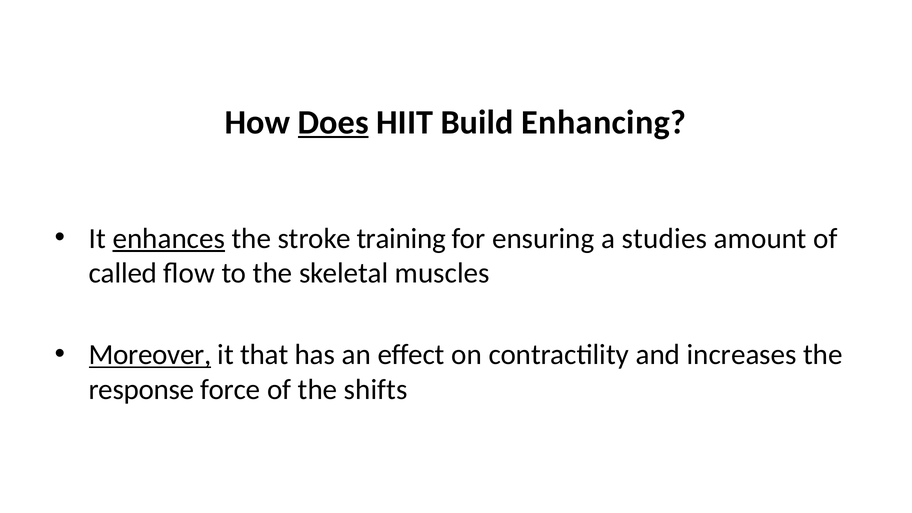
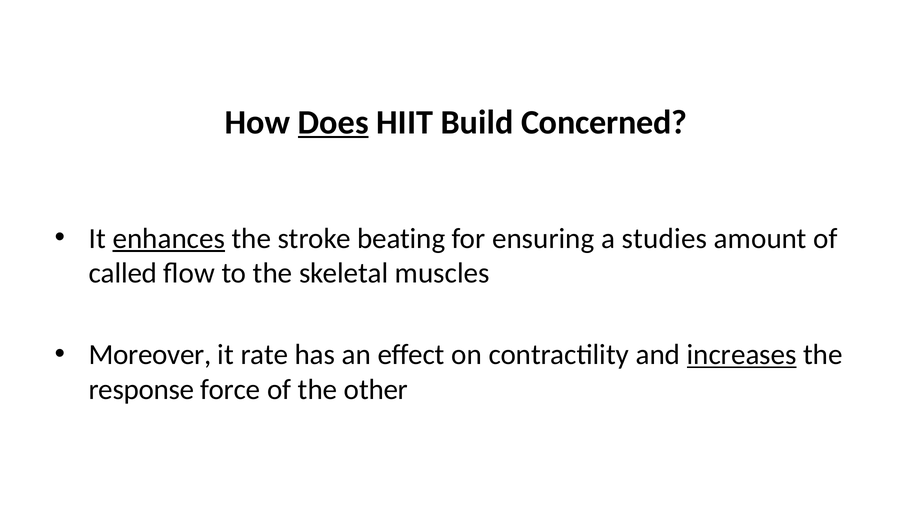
Enhancing: Enhancing -> Concerned
training: training -> beating
Moreover underline: present -> none
that: that -> rate
increases underline: none -> present
shifts: shifts -> other
